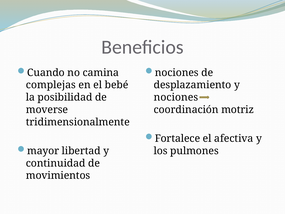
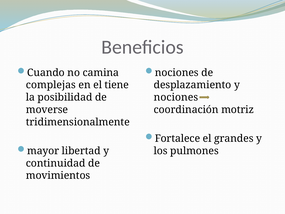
bebé: bebé -> tiene
afectiva: afectiva -> grandes
